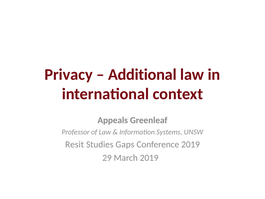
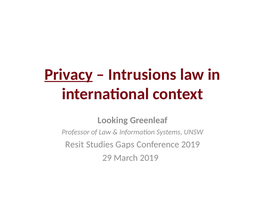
Privacy underline: none -> present
Additional: Additional -> Intrusions
Appeals: Appeals -> Looking
